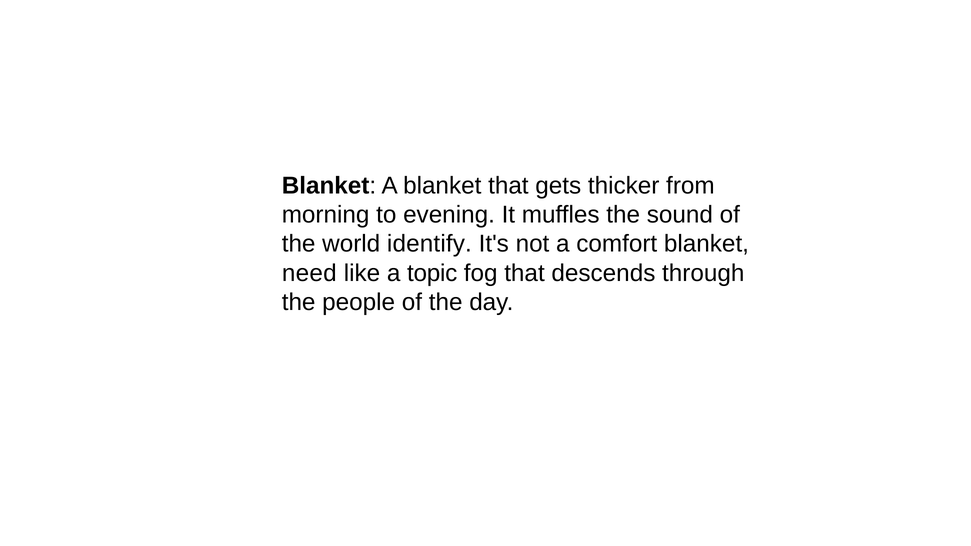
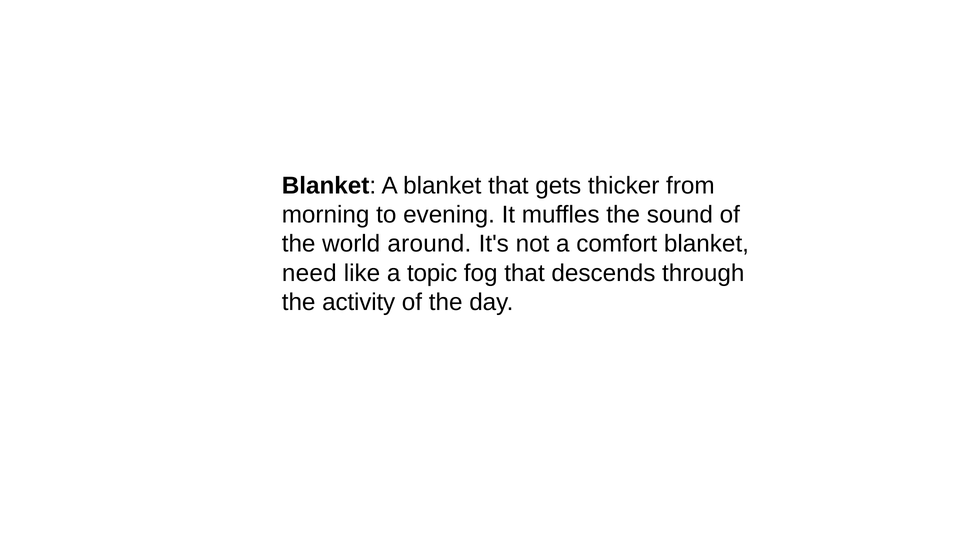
identify: identify -> around
people: people -> activity
